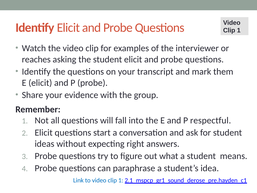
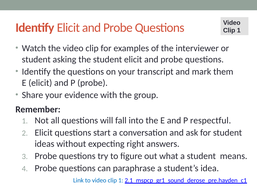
reaches at (36, 59): reaches -> student
